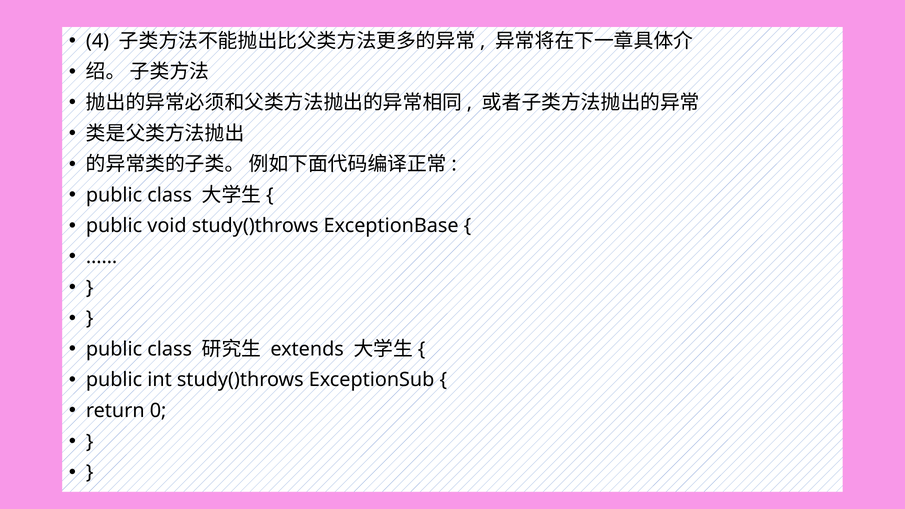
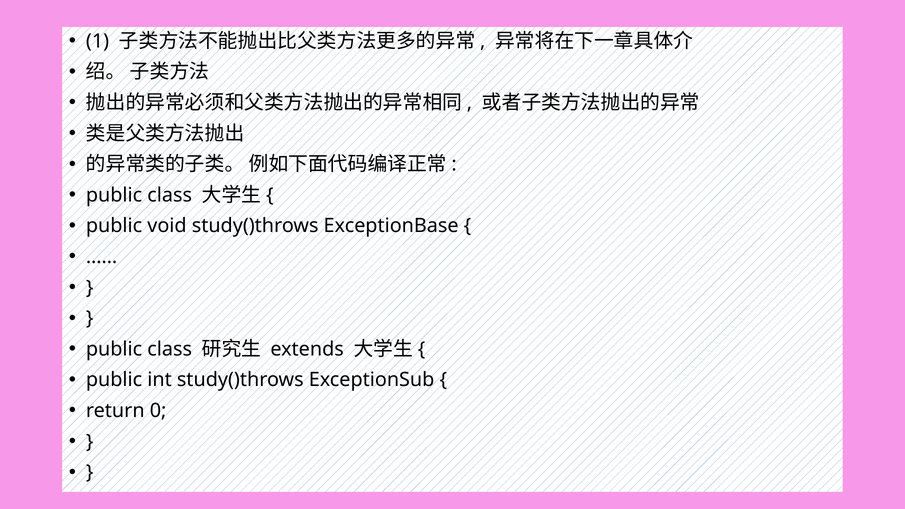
4: 4 -> 1
